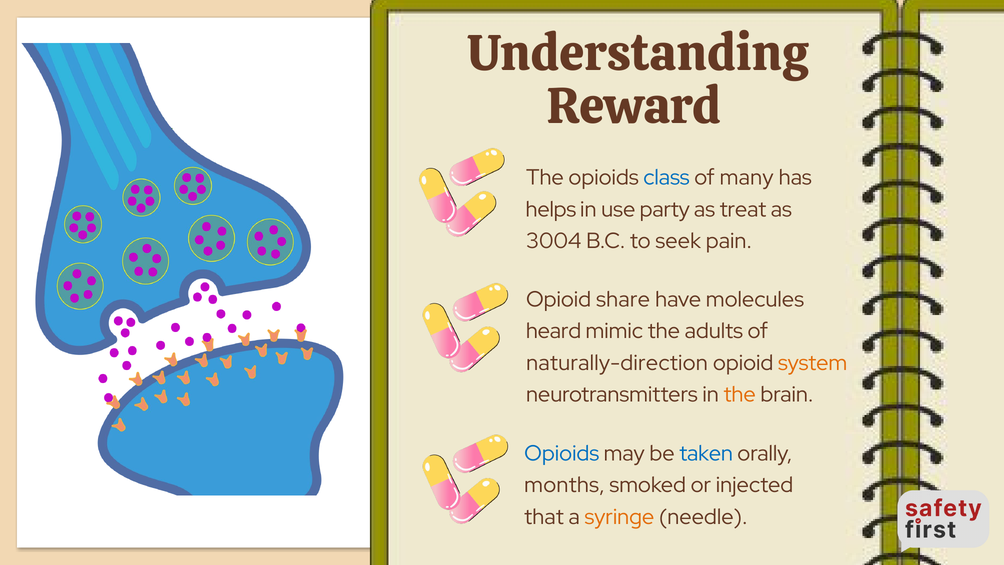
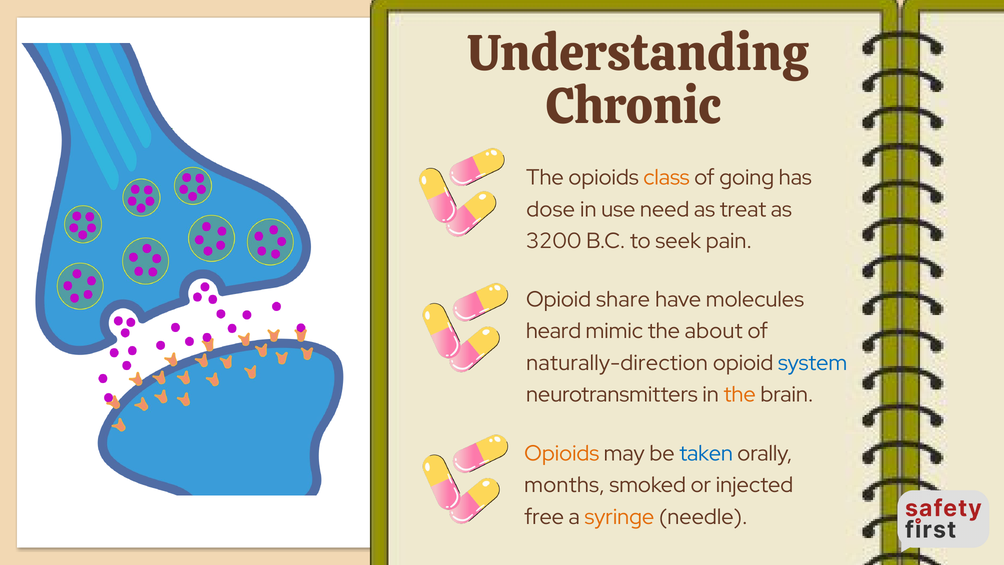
Reward: Reward -> Chronic
class colour: blue -> orange
many: many -> going
helps: helps -> dose
party: party -> need
3004: 3004 -> 3200
adults: adults -> about
system colour: orange -> blue
Opioids at (562, 453) colour: blue -> orange
that: that -> free
